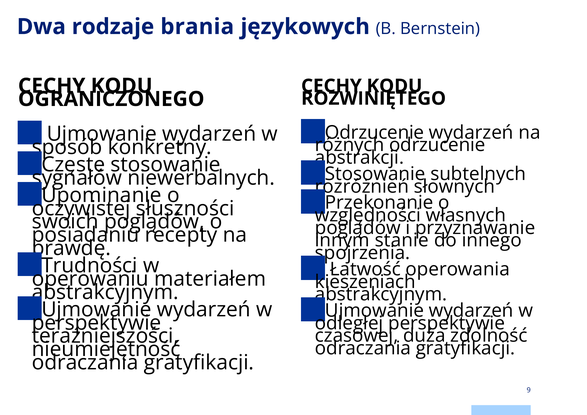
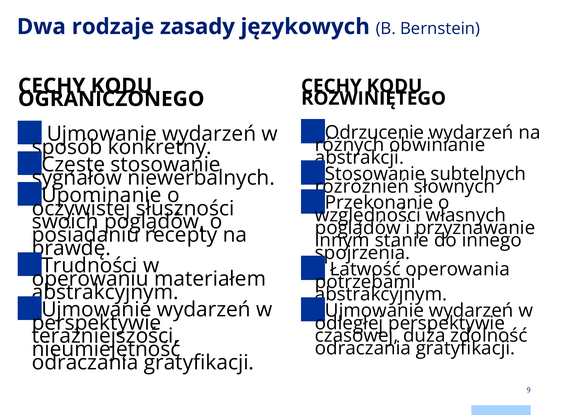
brania: brania -> zasady
różnych odrzucenie: odrzucenie -> obwinianie
kieszeniach: kieszeniach -> potrzebami
